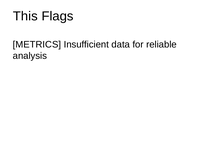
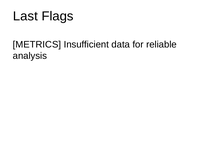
This: This -> Last
